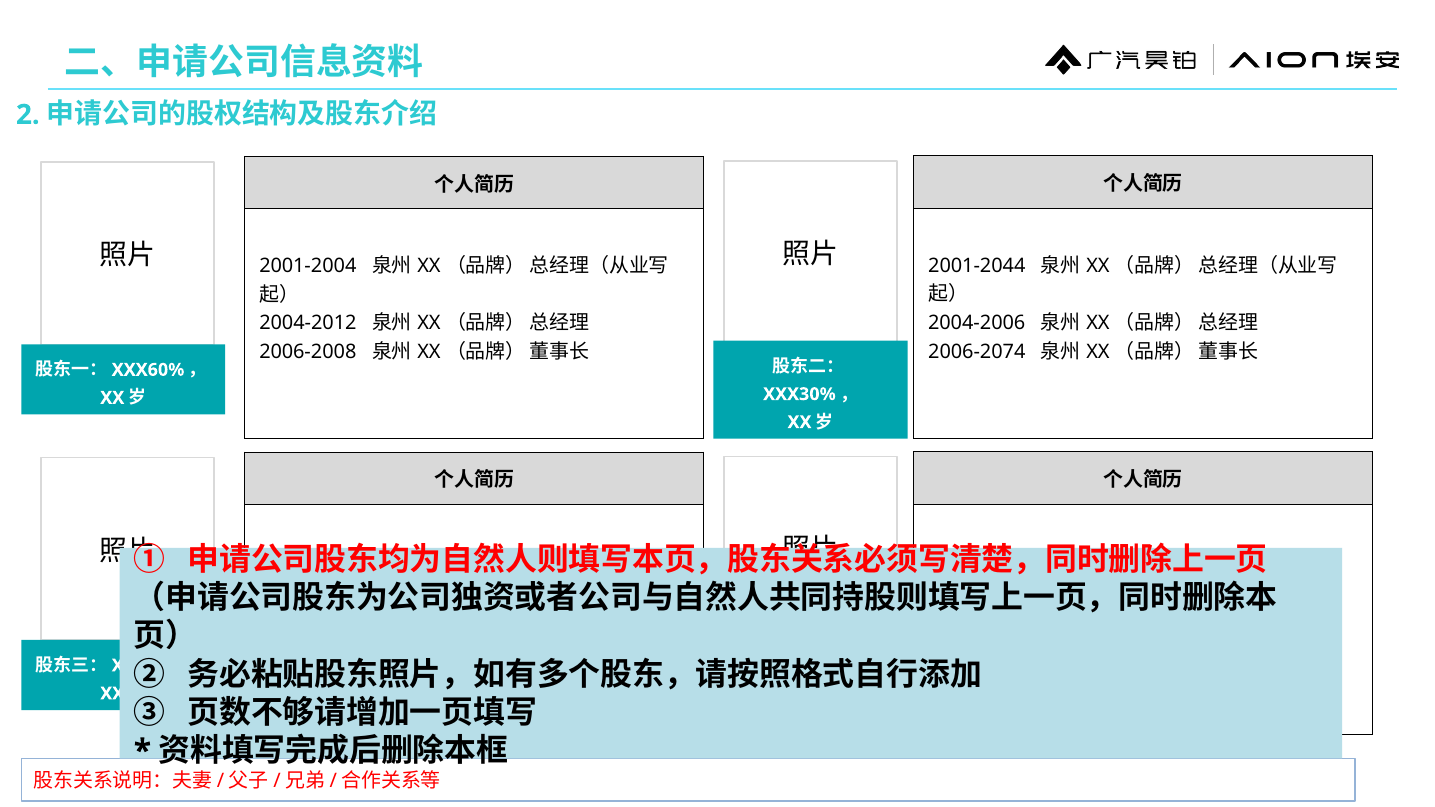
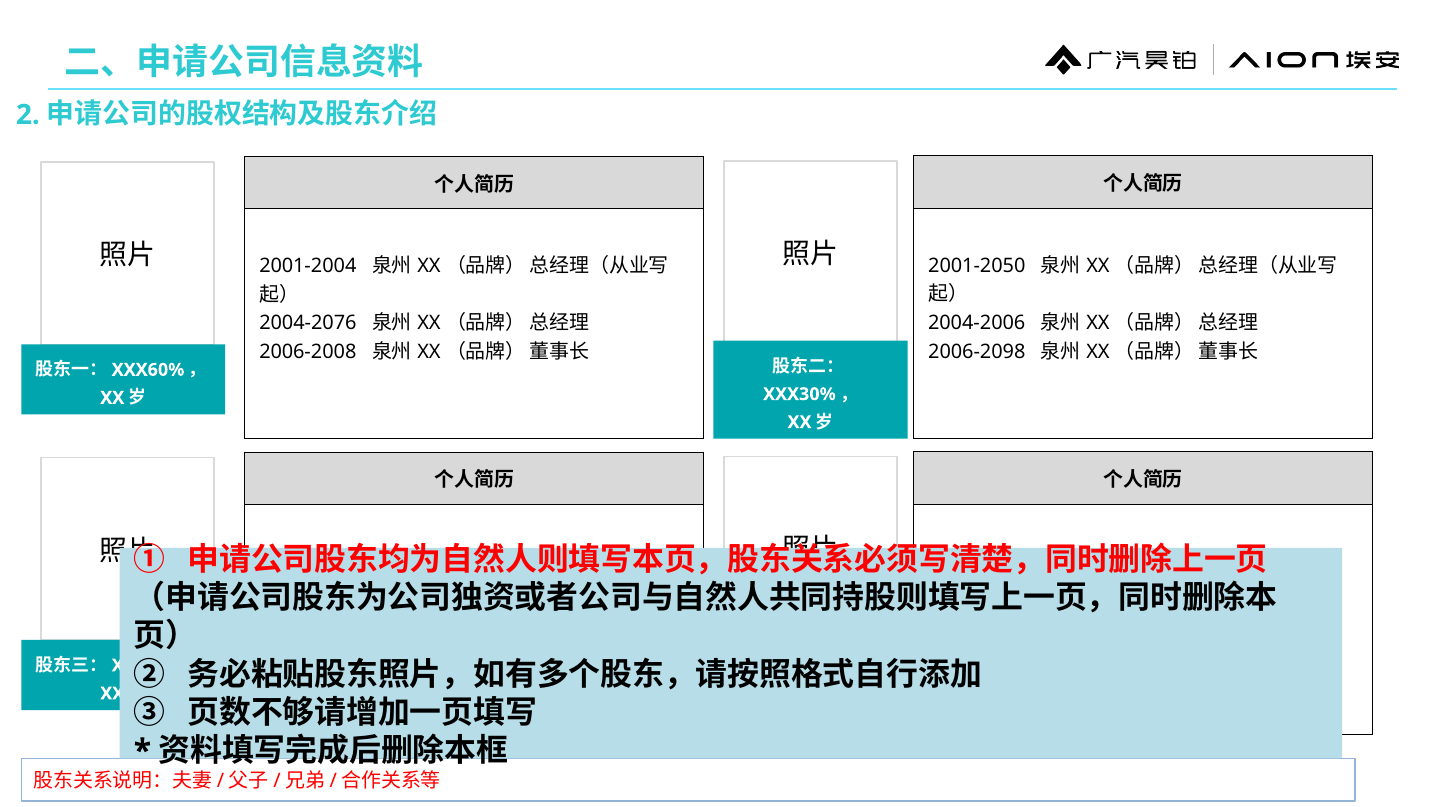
2001-2044: 2001-2044 -> 2001-2050
2004-2012: 2004-2012 -> 2004-2076
2006-2074: 2006-2074 -> 2006-2098
